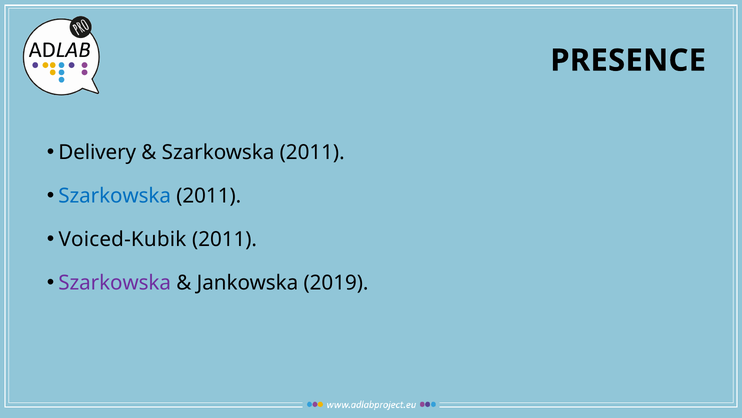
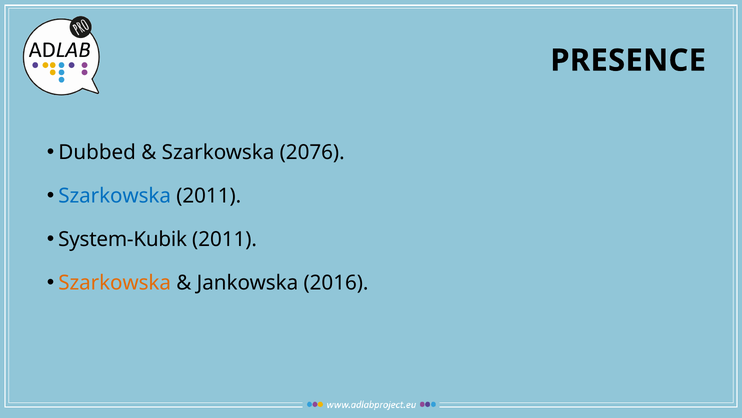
Delivery: Delivery -> Dubbed
2011 at (312, 152): 2011 -> 2076
Voiced-Kubik: Voiced-Kubik -> System-Kubik
Szarkowska at (115, 283) colour: purple -> orange
2019: 2019 -> 2016
